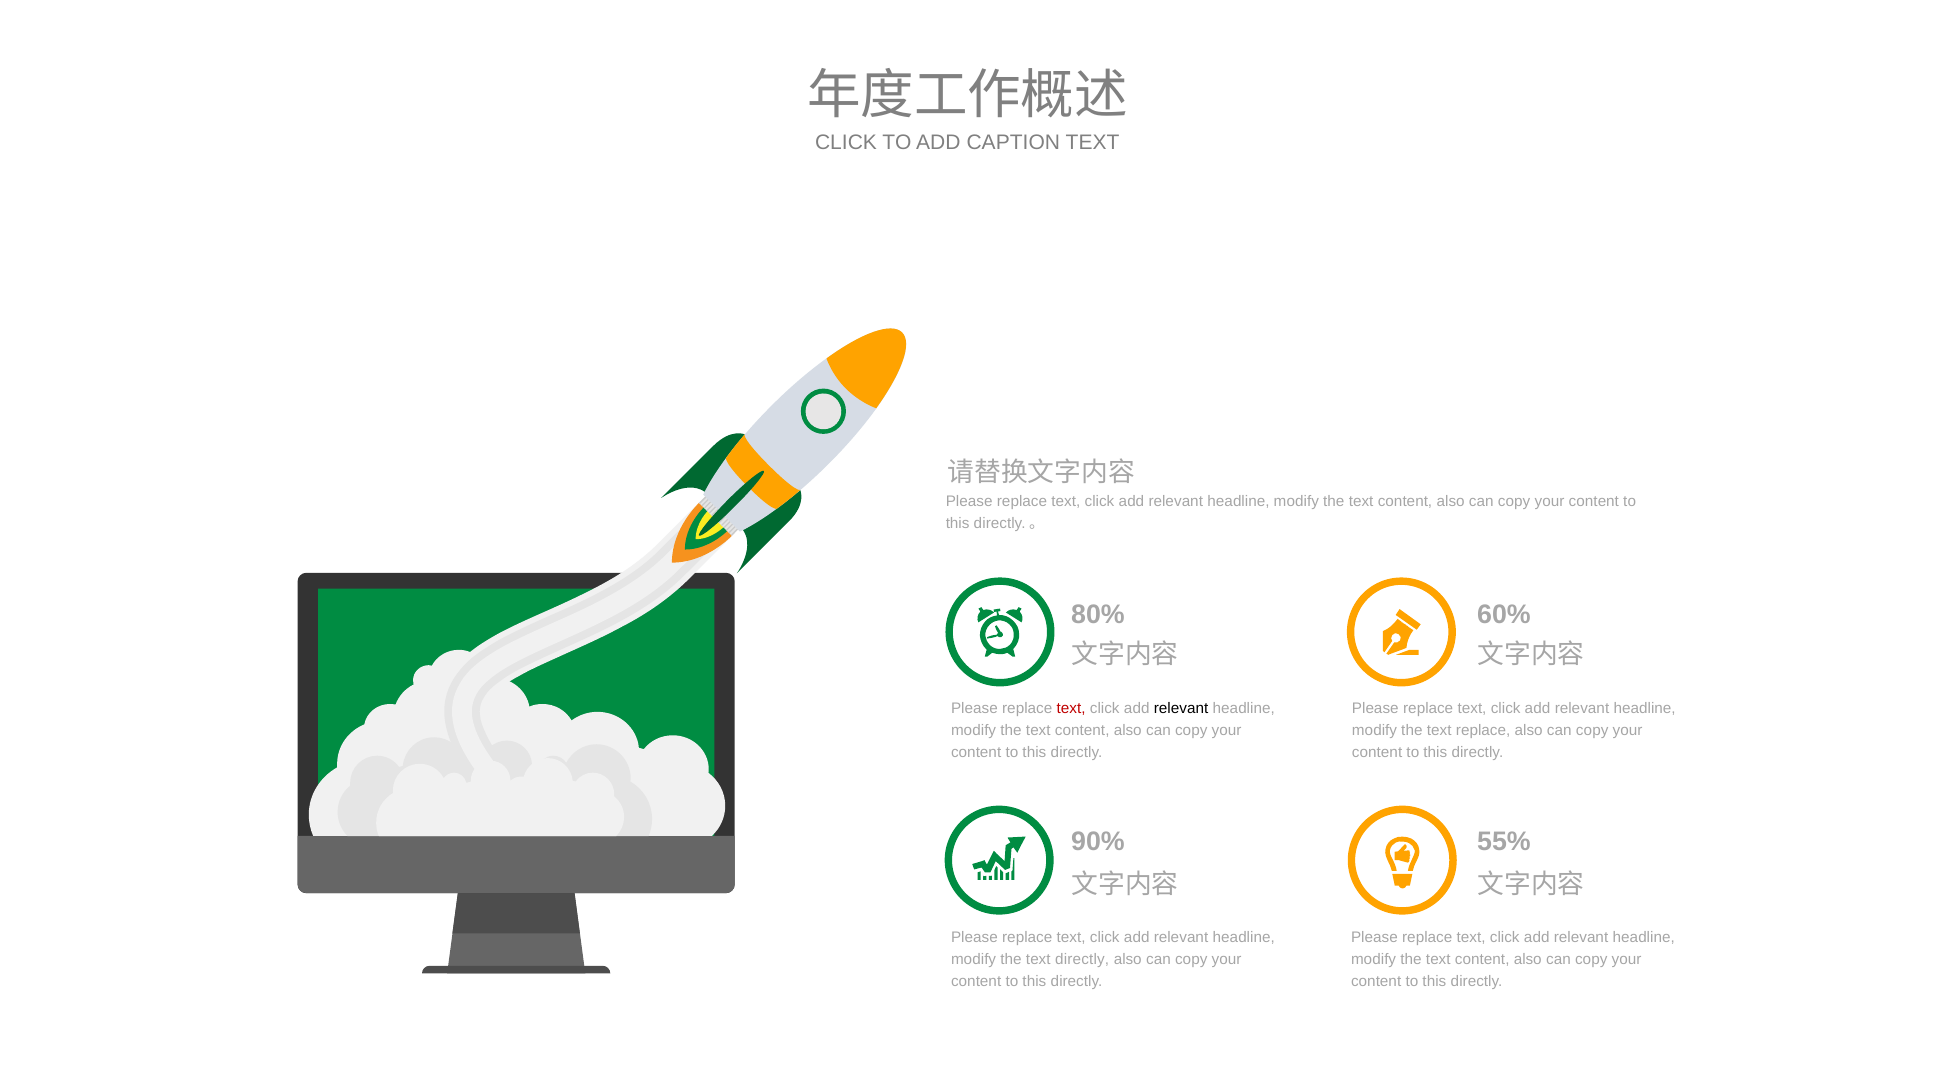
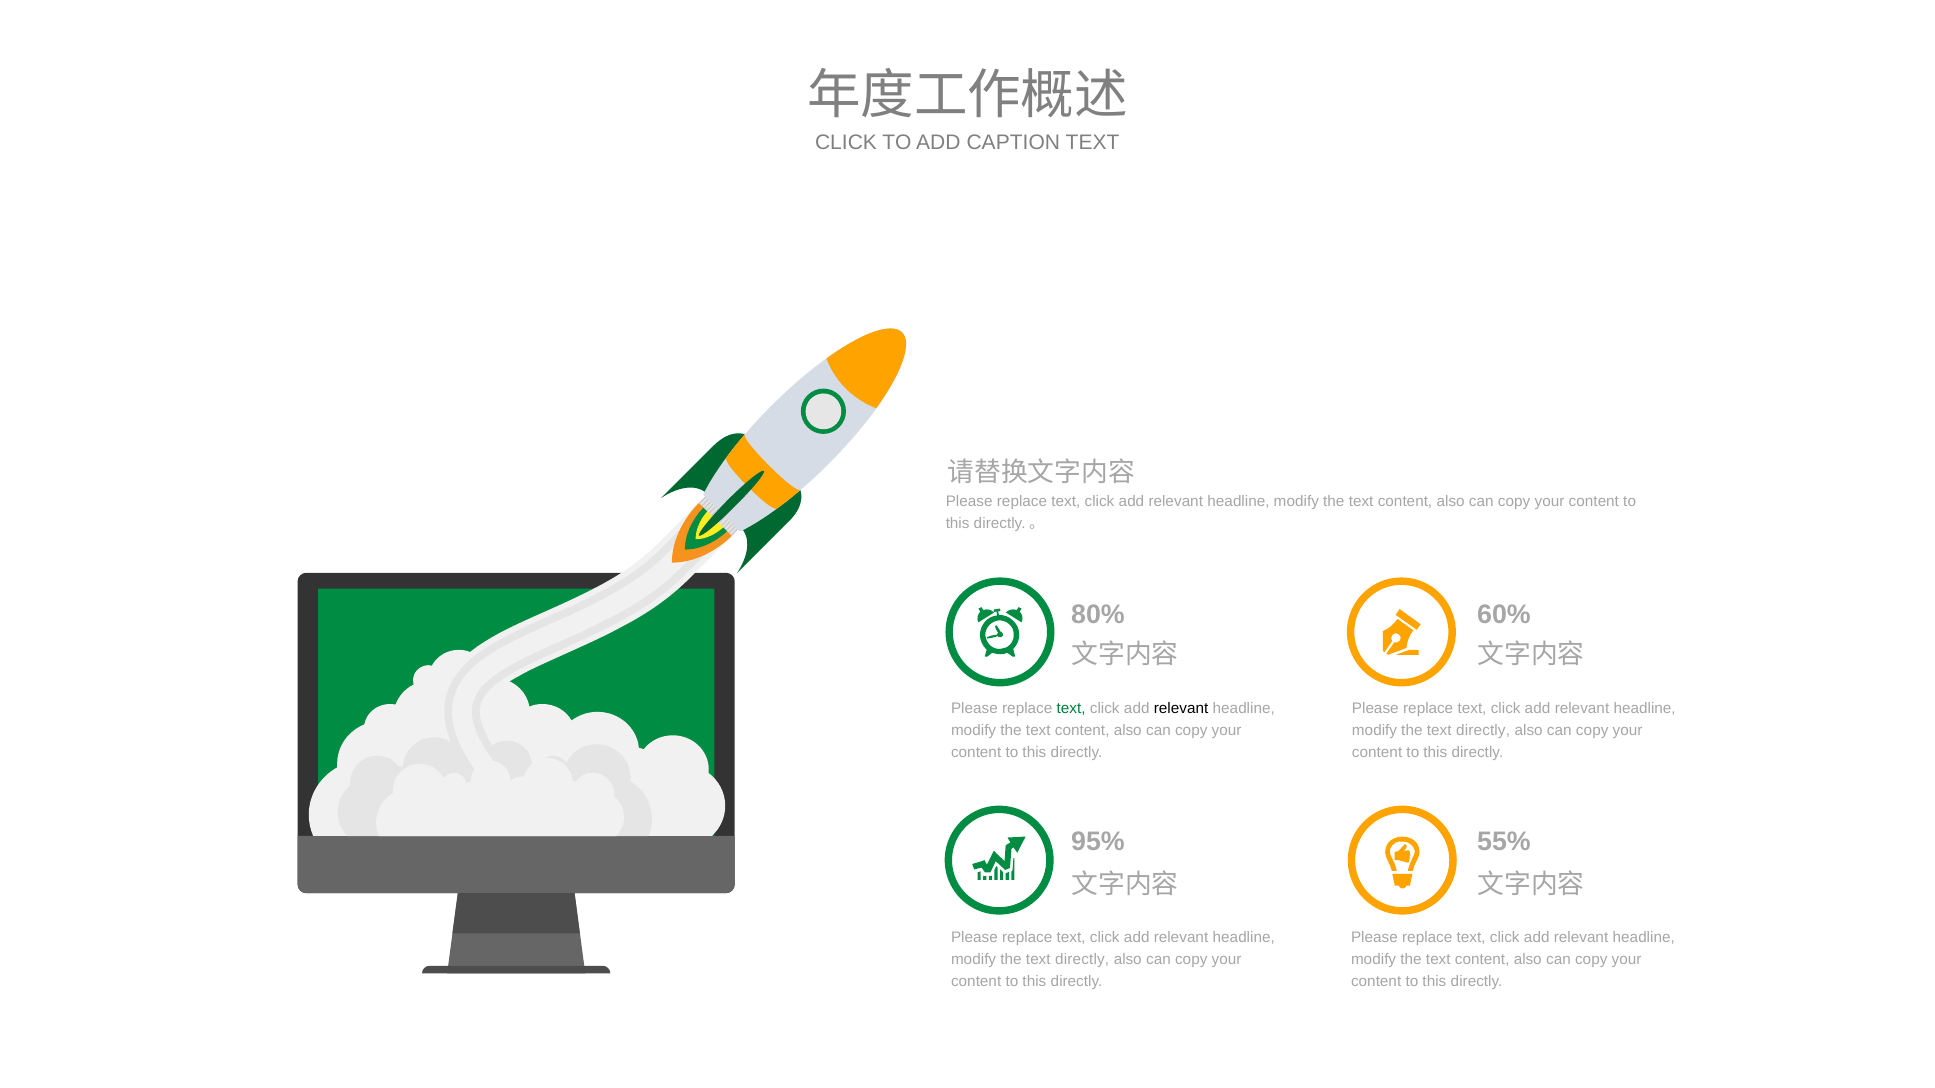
text at (1071, 709) colour: red -> green
replace at (1483, 731): replace -> directly
90%: 90% -> 95%
